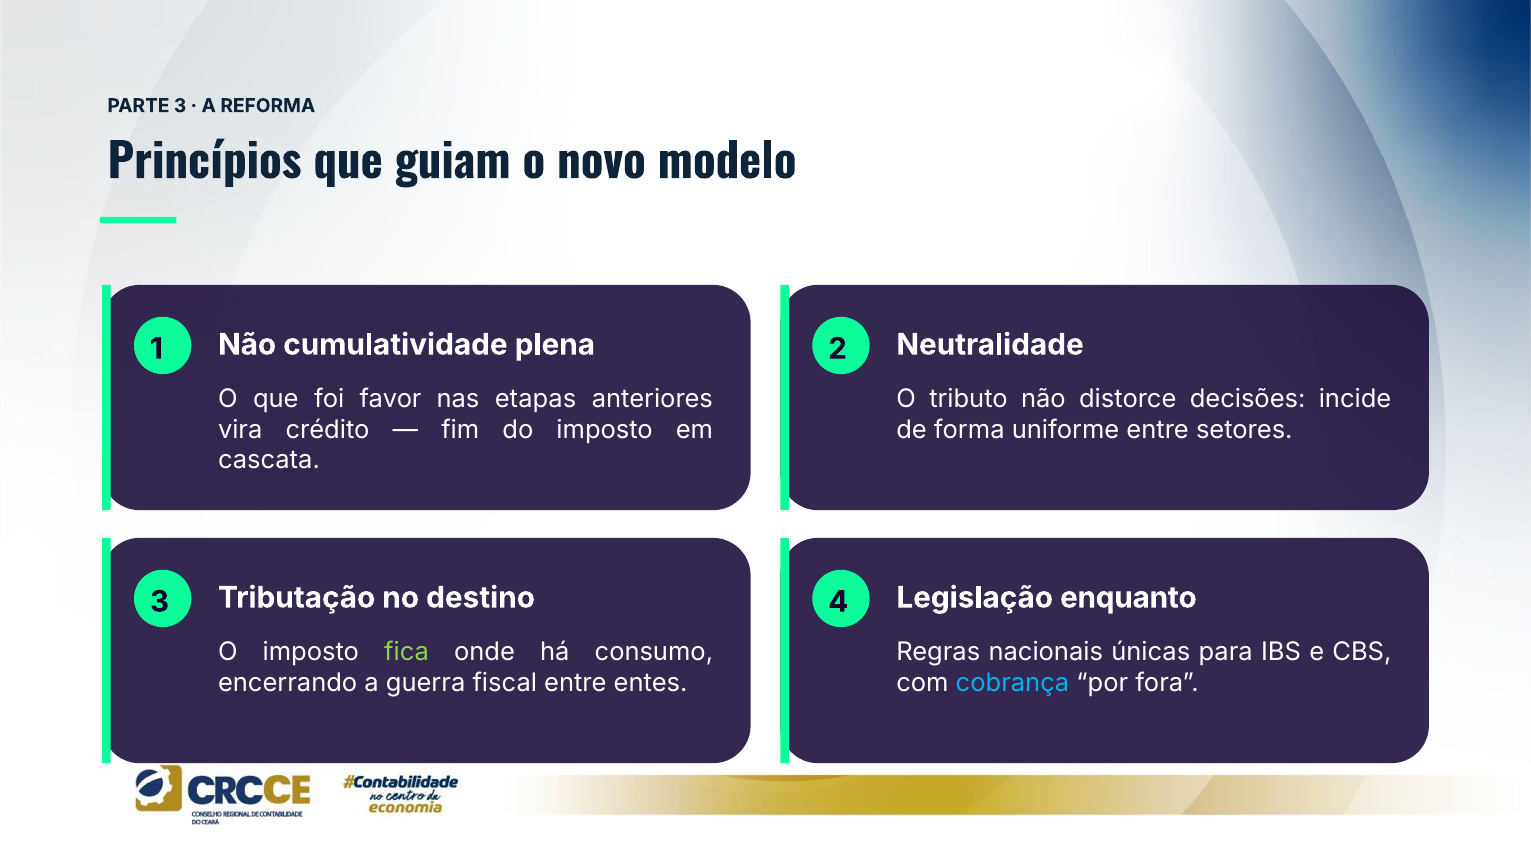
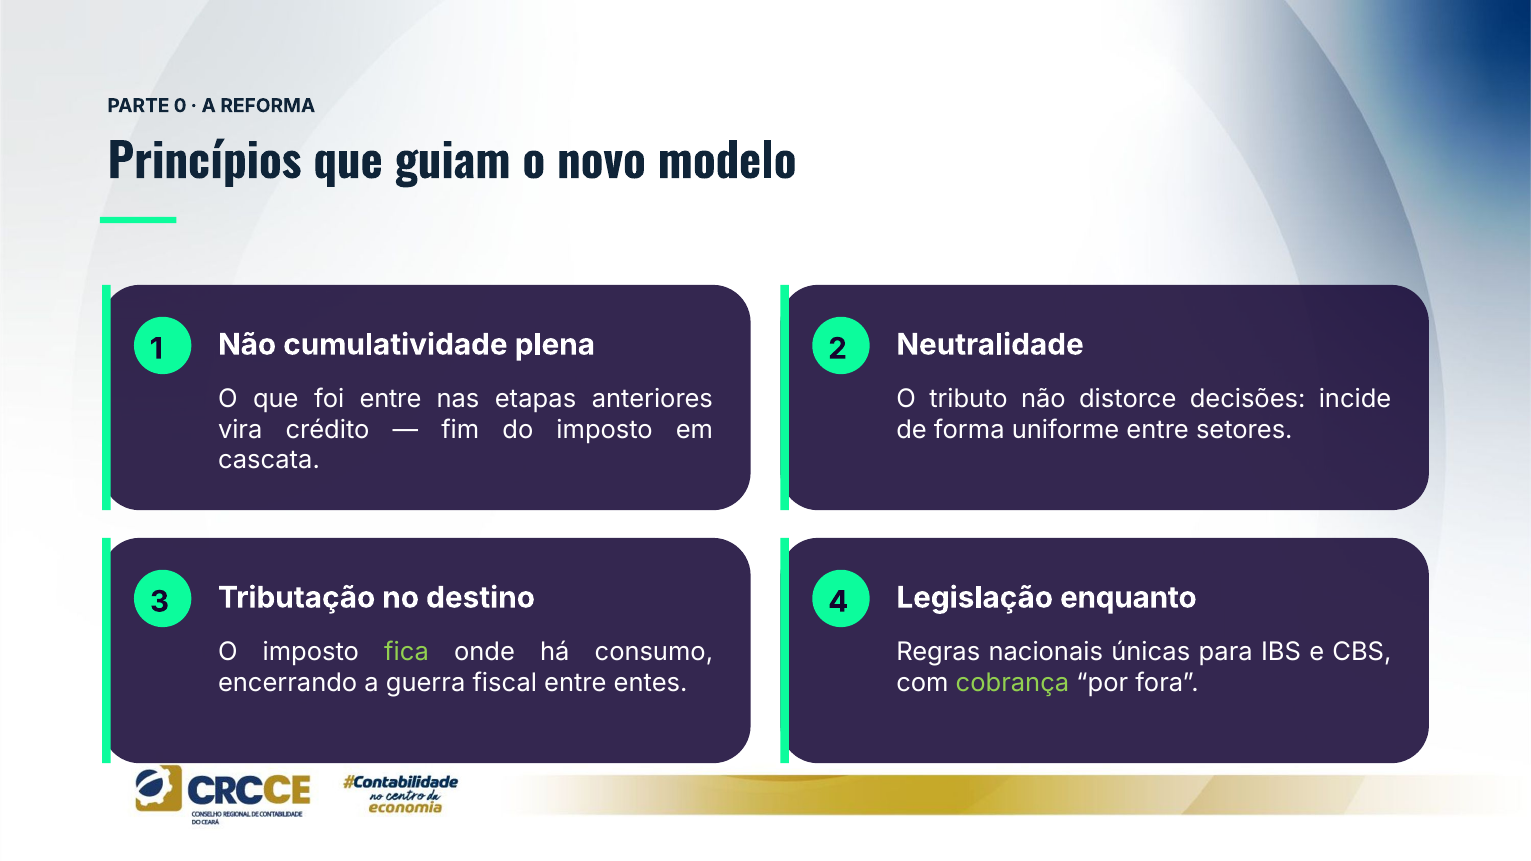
PARTE 3: 3 -> 0
foi favor: favor -> entre
cobrança colour: light blue -> light green
